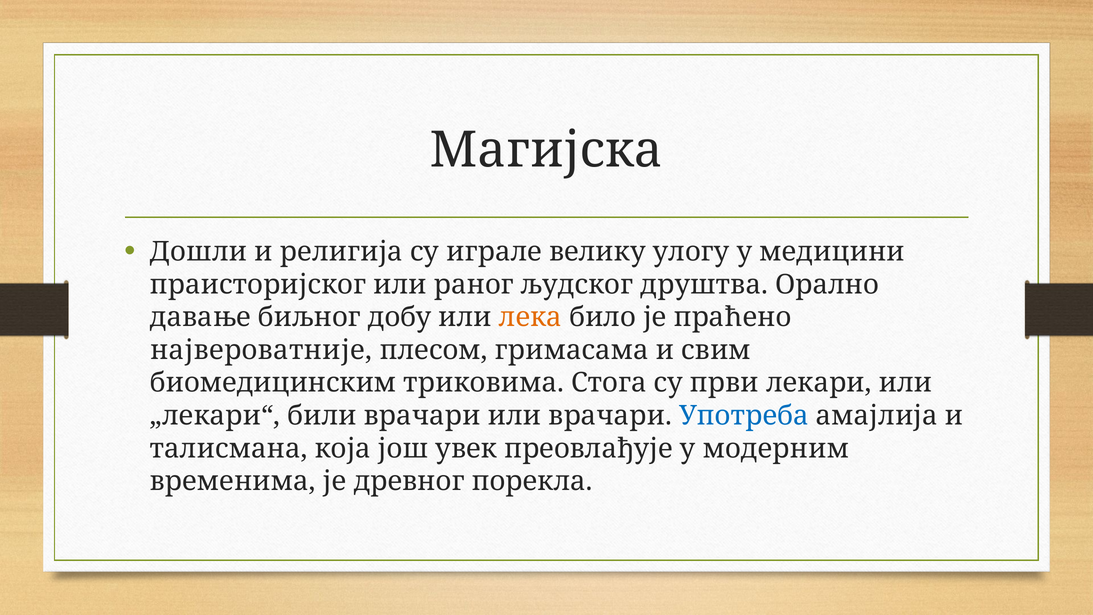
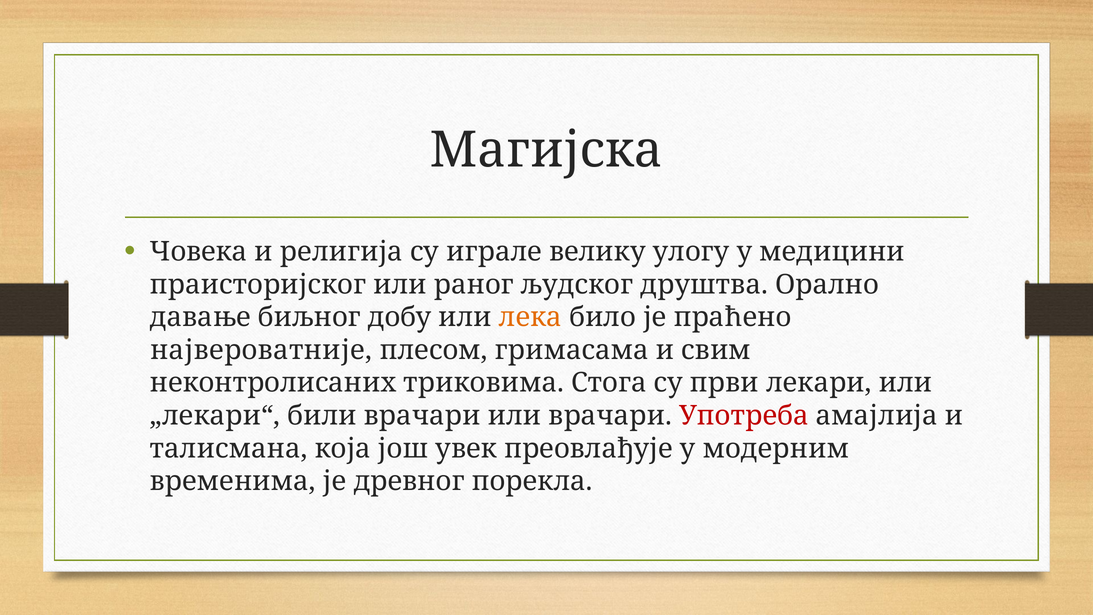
Дошли: Дошли -> Човека
биомедицинским: биомедицинским -> неконтролисаних
Употреба colour: blue -> red
